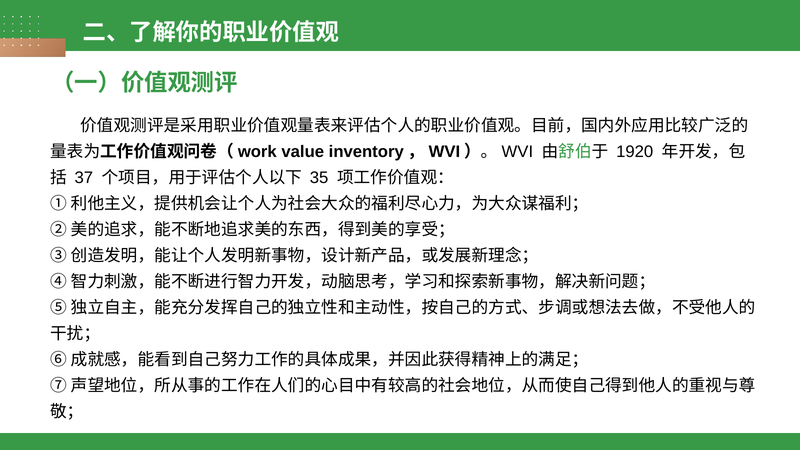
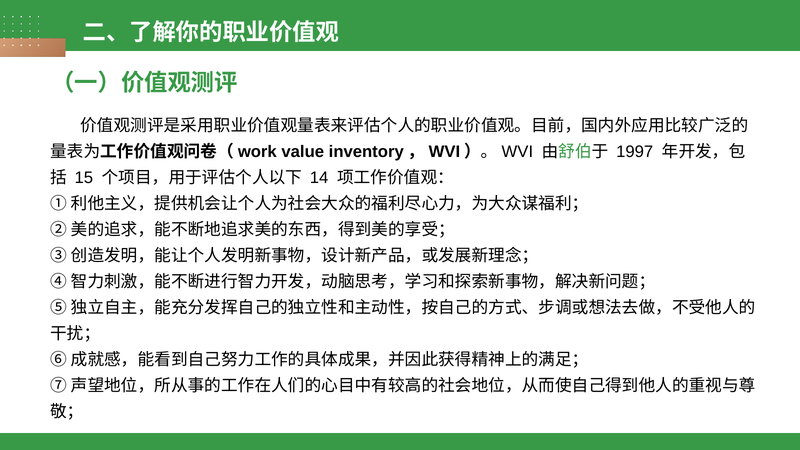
1920: 1920 -> 1997
37: 37 -> 15
35: 35 -> 14
